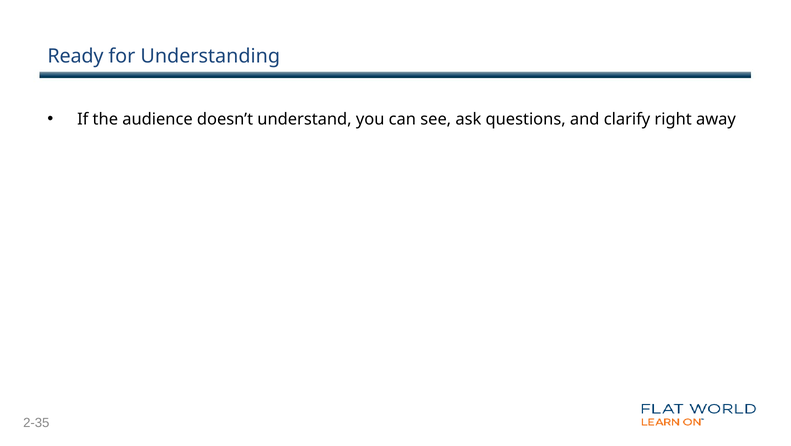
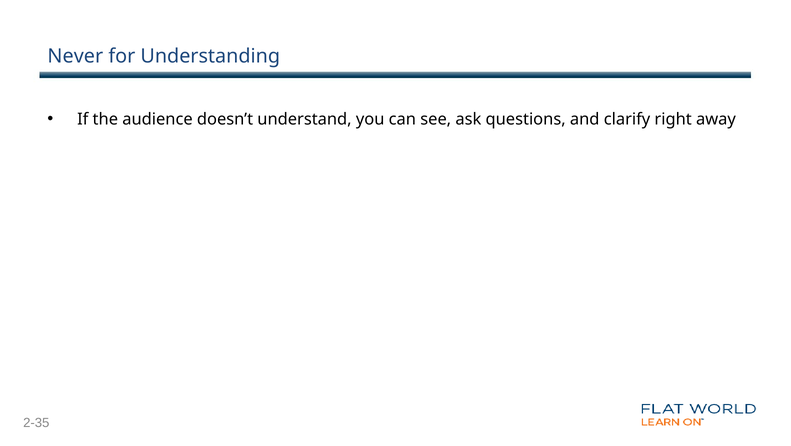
Ready: Ready -> Never
